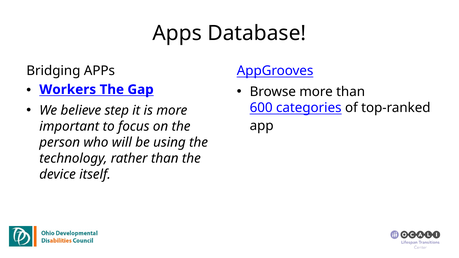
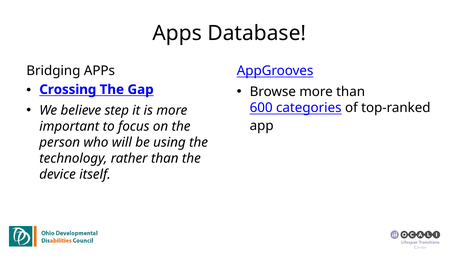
Workers: Workers -> Crossing
